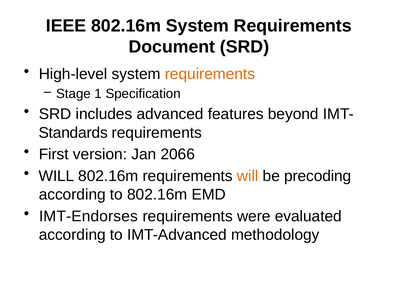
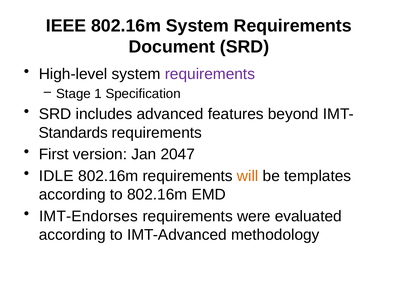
requirements at (210, 74) colour: orange -> purple
2066: 2066 -> 2047
WILL at (56, 176): WILL -> IDLE
precoding: precoding -> templates
